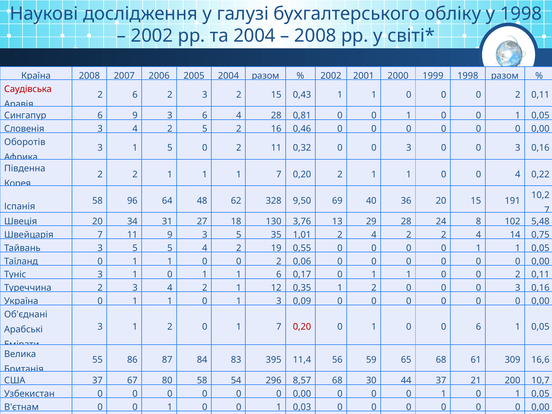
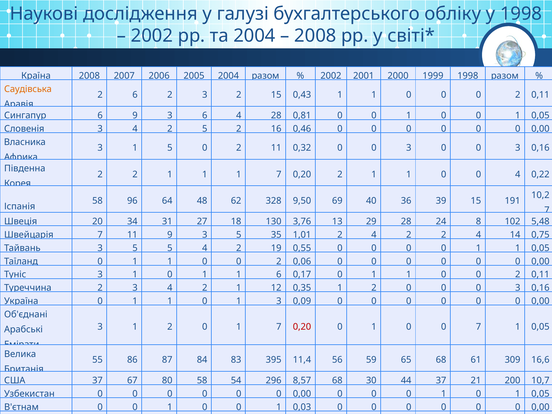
Саудівська colour: red -> orange
Оборотів: Оборотів -> Власника
36 20: 20 -> 39
0 6: 6 -> 7
